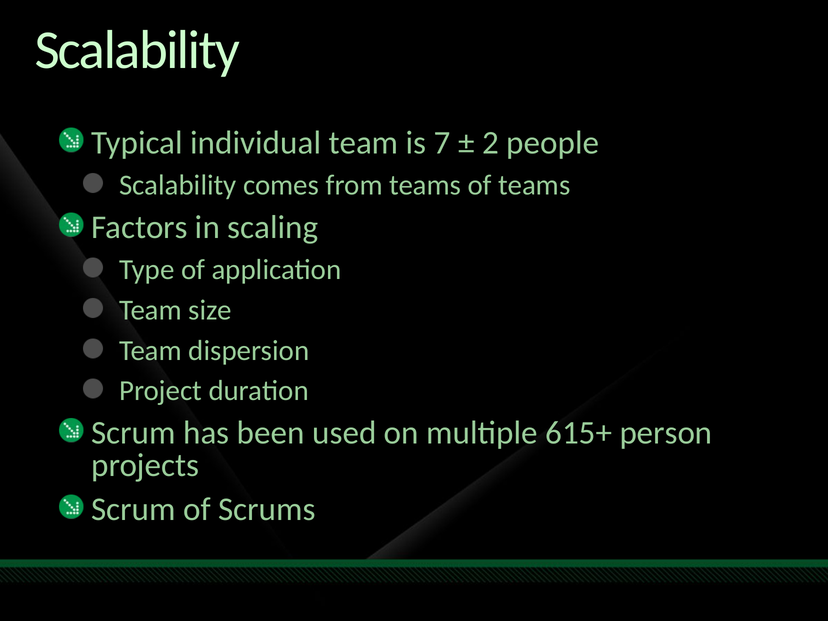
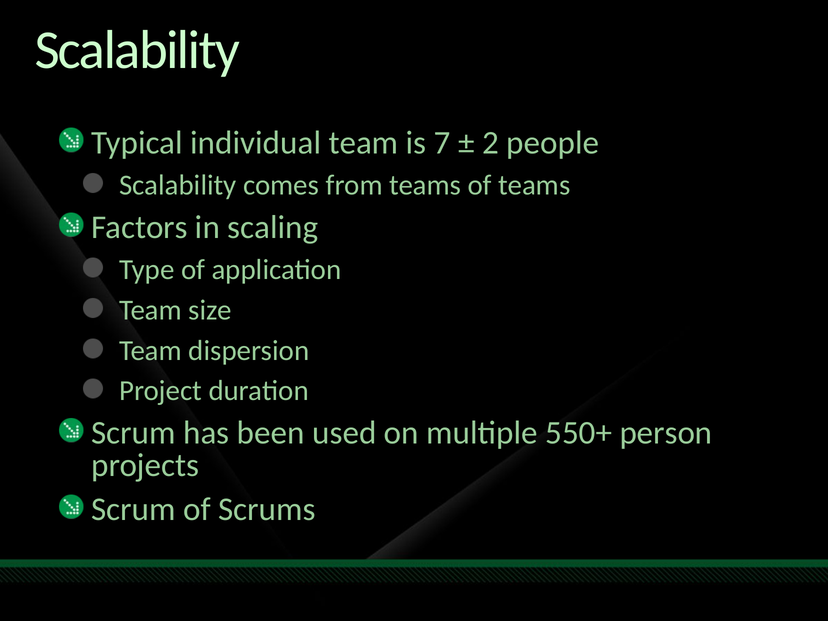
615+: 615+ -> 550+
